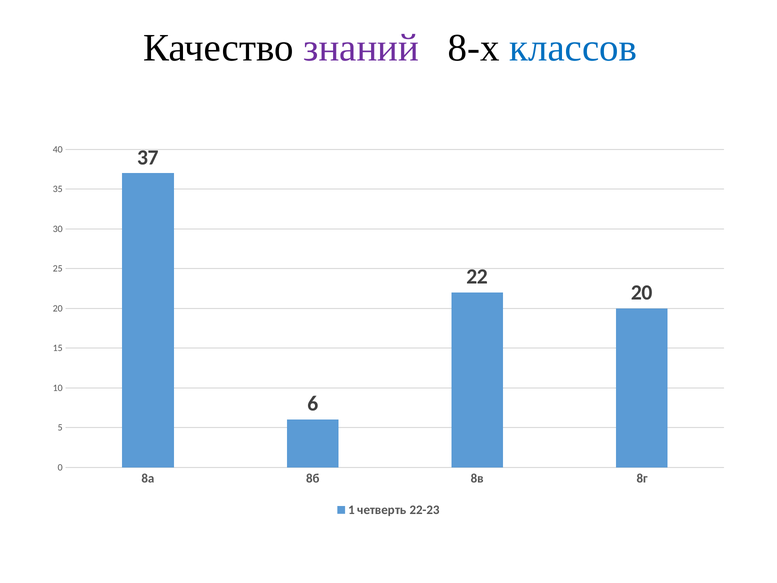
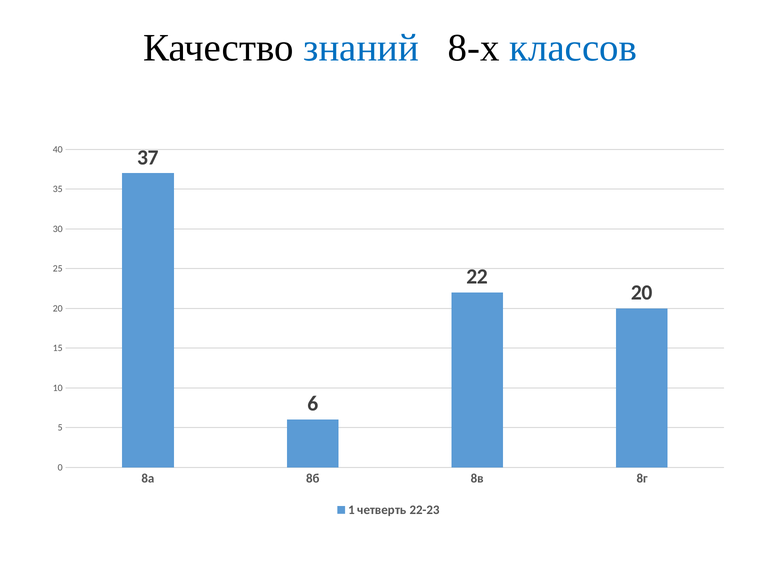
знаний colour: purple -> blue
